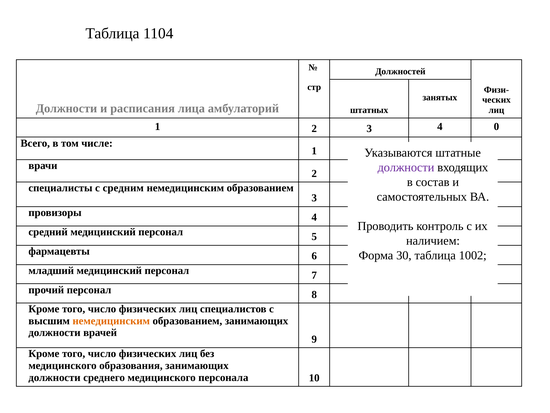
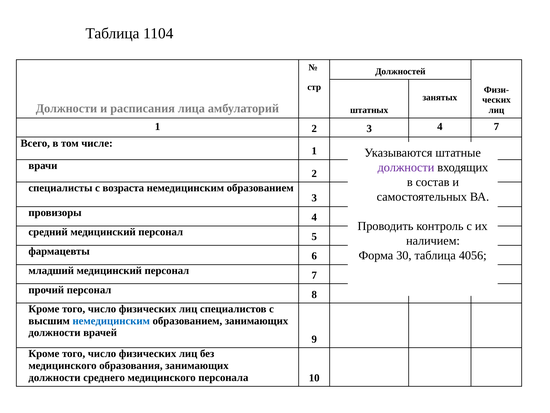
4 0: 0 -> 7
средним: средним -> возраста
1002: 1002 -> 4056
немедицинским at (111, 321) colour: orange -> blue
